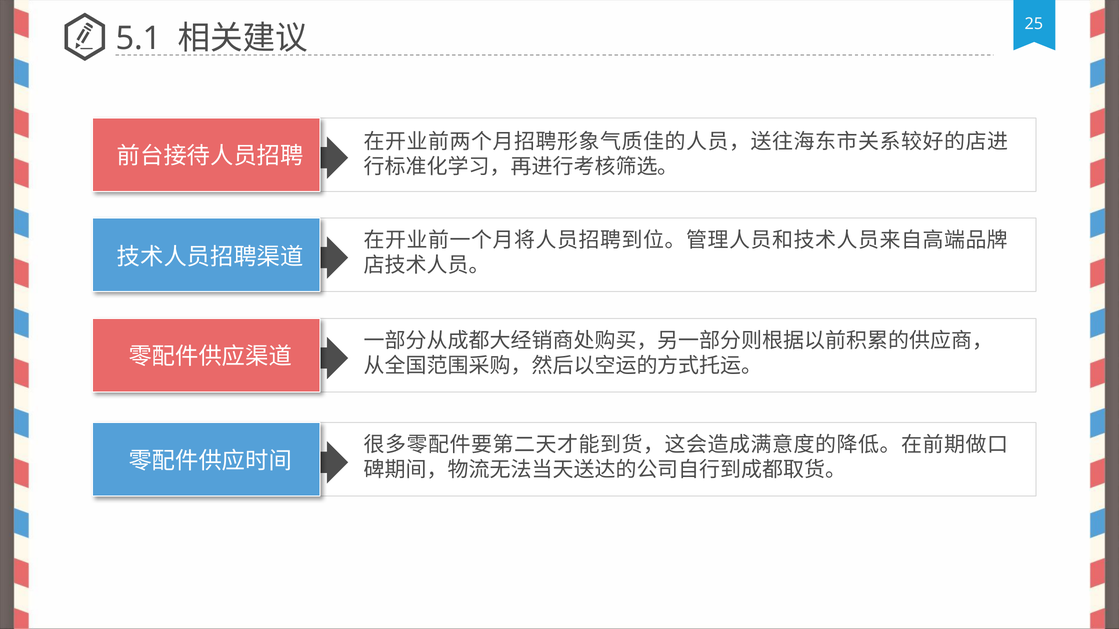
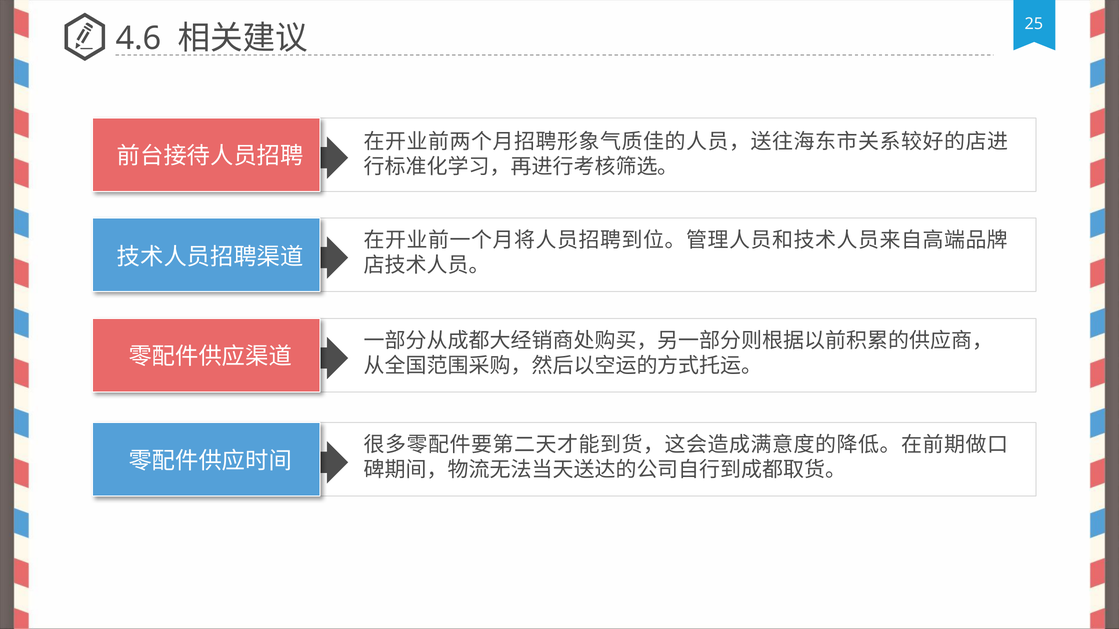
5.1: 5.1 -> 4.6
